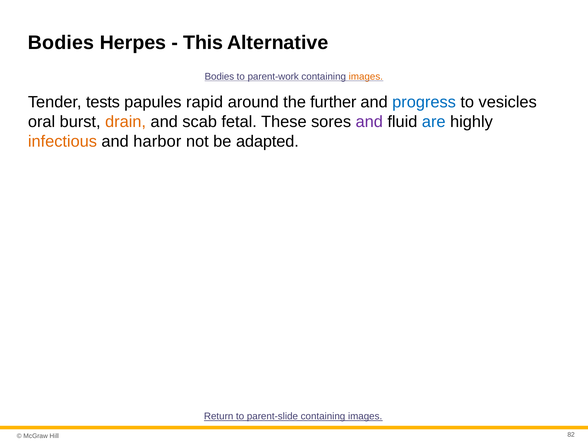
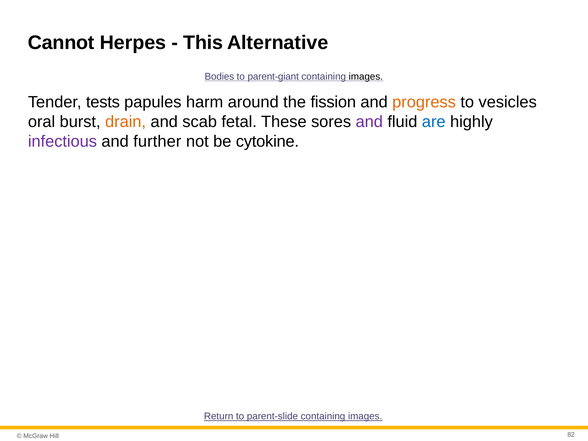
Bodies at (61, 43): Bodies -> Cannot
parent-work: parent-work -> parent-giant
images at (366, 77) colour: orange -> black
rapid: rapid -> harm
further: further -> fission
progress colour: blue -> orange
infectious colour: orange -> purple
harbor: harbor -> further
adapted: adapted -> cytokine
